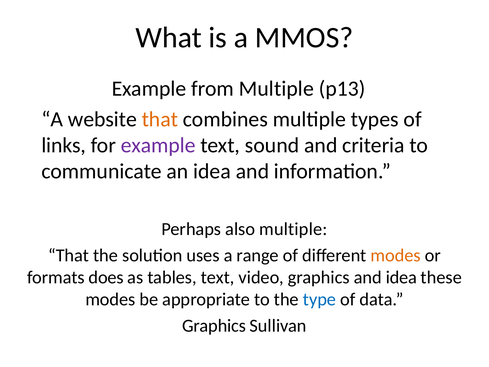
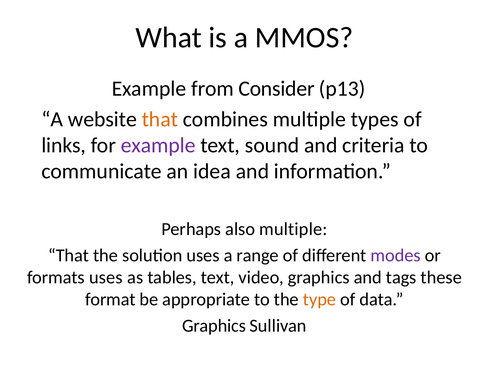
from Multiple: Multiple -> Consider
modes at (396, 255) colour: orange -> purple
formats does: does -> uses
and idea: idea -> tags
modes at (110, 299): modes -> format
type colour: blue -> orange
